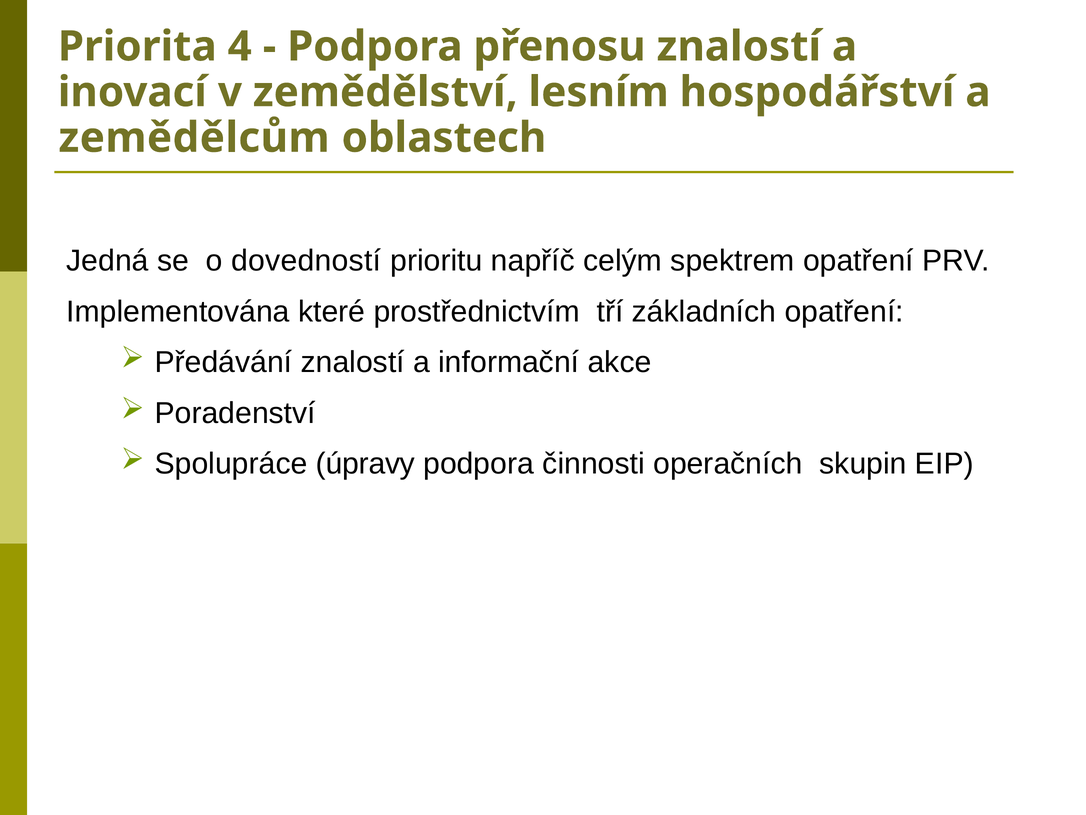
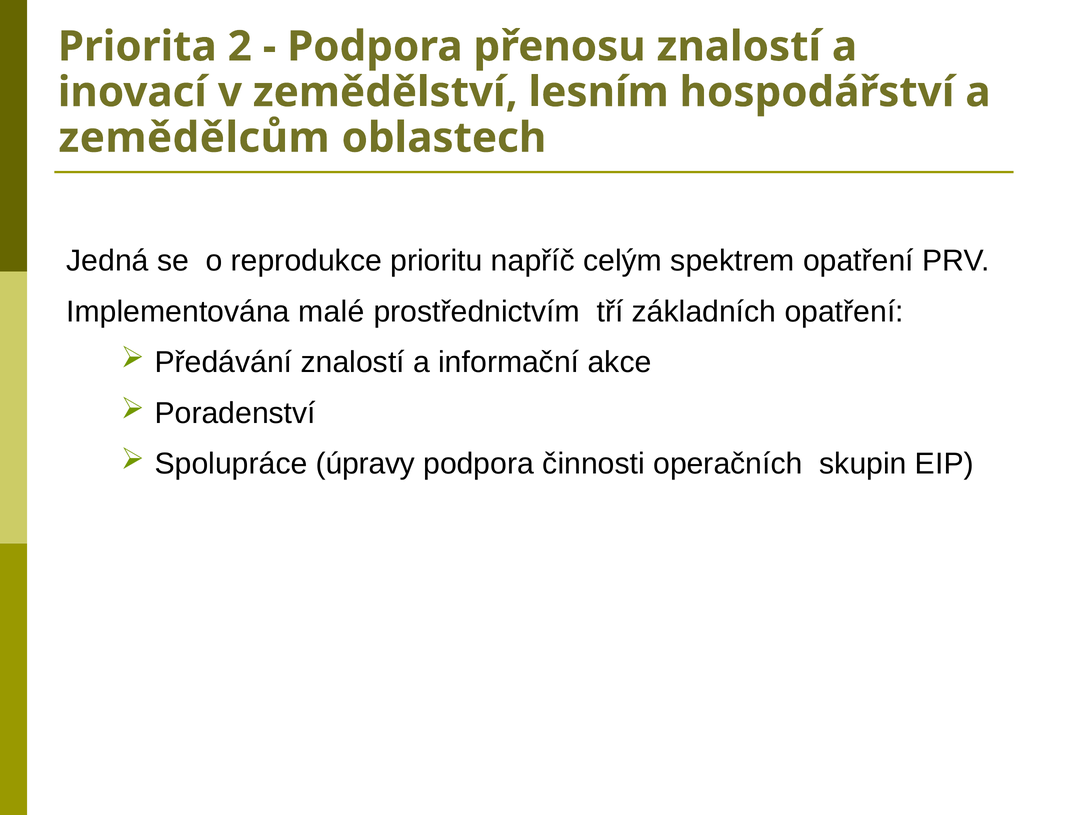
4: 4 -> 2
dovedností: dovedností -> reprodukce
které: které -> malé
